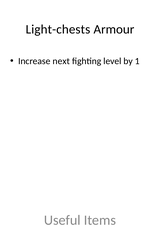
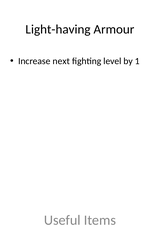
Light-chests: Light-chests -> Light-having
